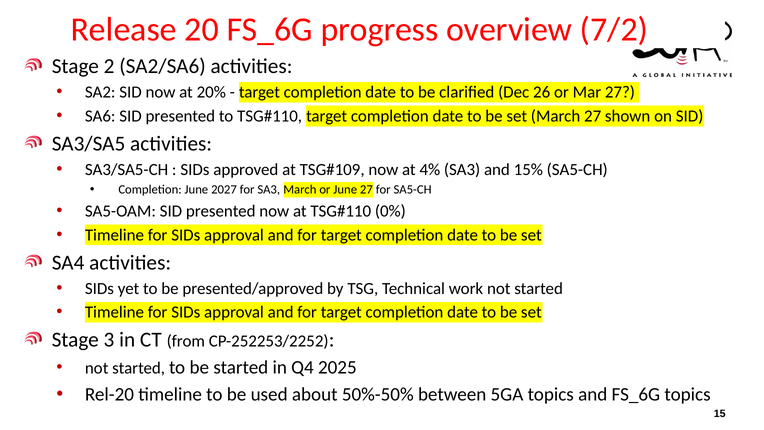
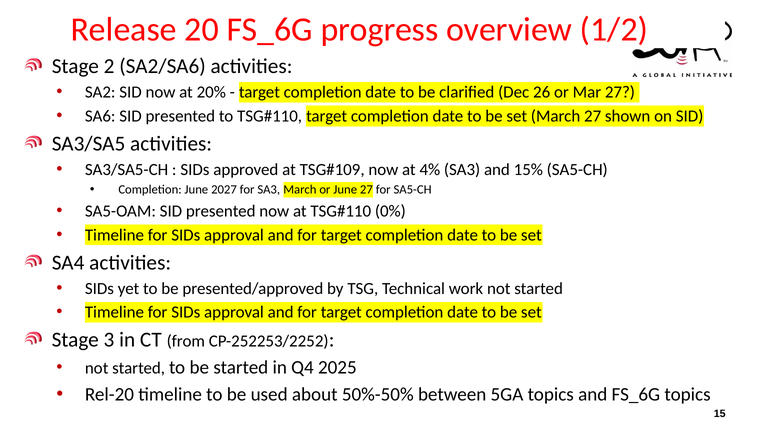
7/2: 7/2 -> 1/2
